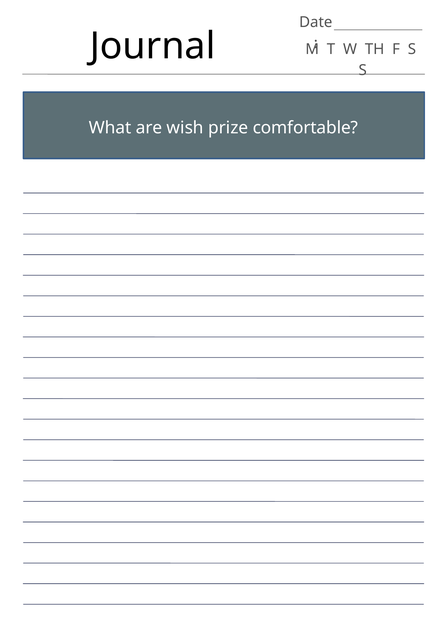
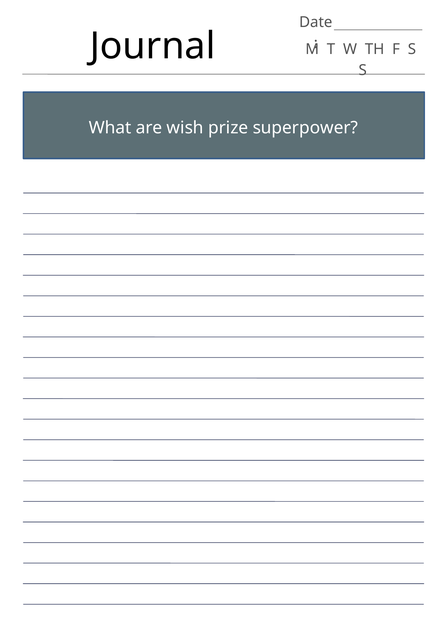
comfortable: comfortable -> superpower
